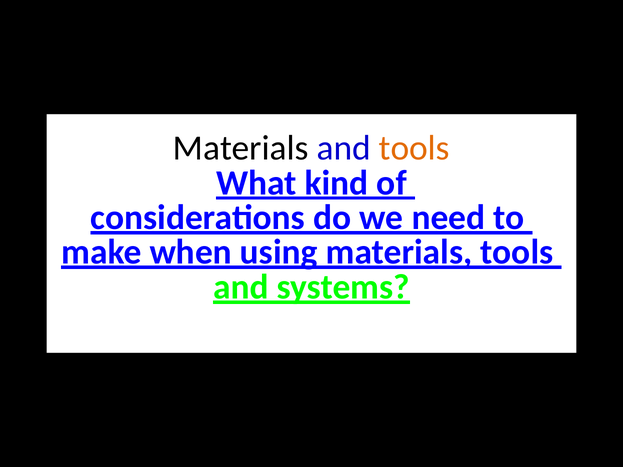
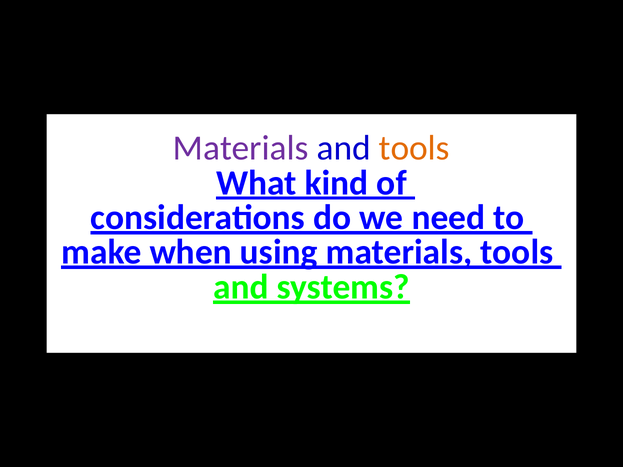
Materials at (241, 148) colour: black -> purple
